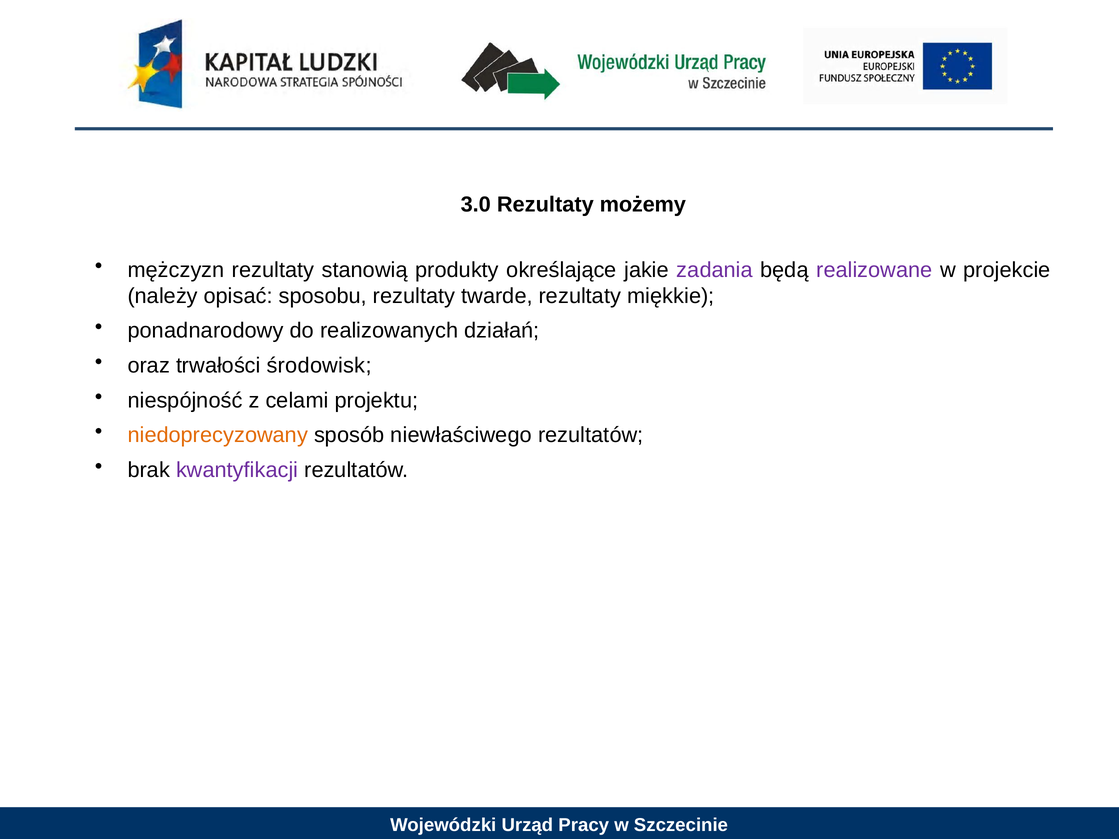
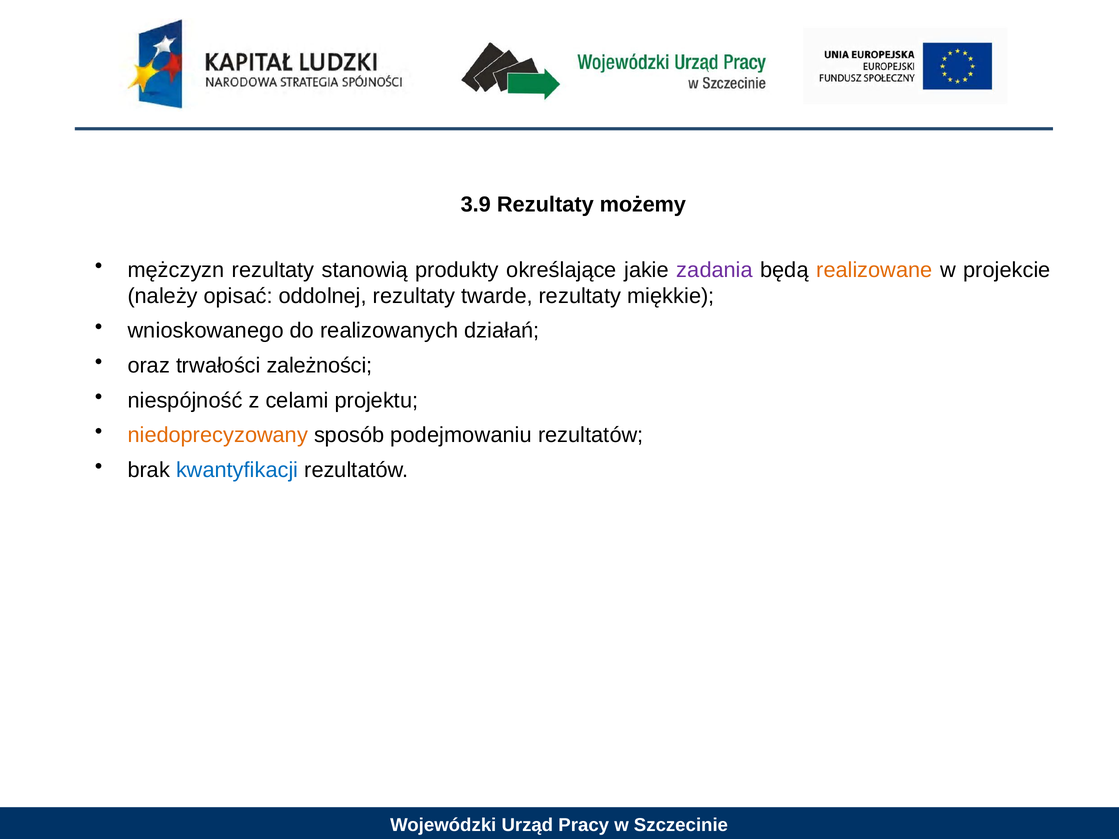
3.0: 3.0 -> 3.9
realizowane colour: purple -> orange
sposobu: sposobu -> oddolnej
ponadnarodowy: ponadnarodowy -> wnioskowanego
środowisk: środowisk -> zależności
niewłaściwego: niewłaściwego -> podejmowaniu
kwantyfikacji colour: purple -> blue
